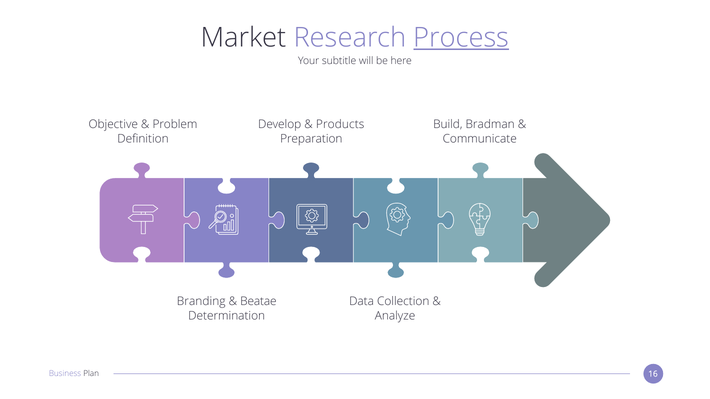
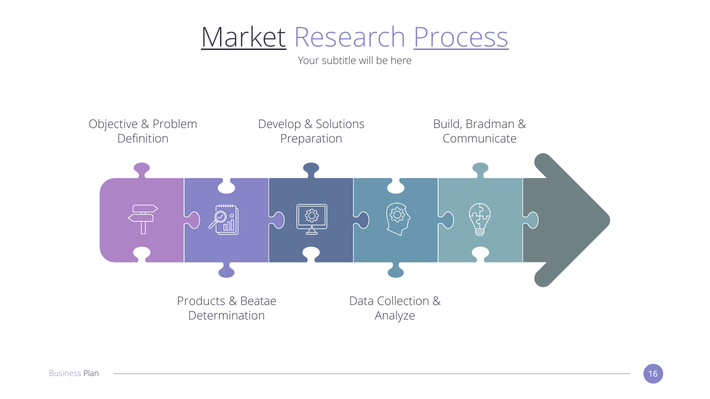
Market underline: none -> present
Products: Products -> Solutions
Branding: Branding -> Products
